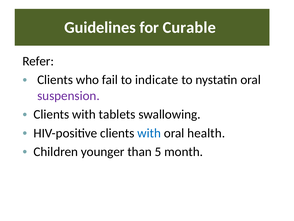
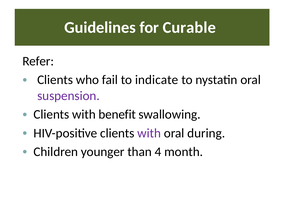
tablets: tablets -> benefit
with at (149, 133) colour: blue -> purple
health: health -> during
5: 5 -> 4
